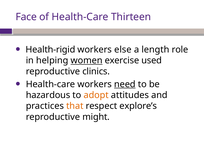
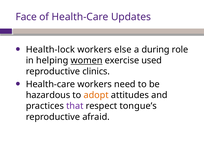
Thirteen: Thirteen -> Updates
Health-rigid: Health-rigid -> Health-lock
length: length -> during
need underline: present -> none
that colour: orange -> purple
explore’s: explore’s -> tongue’s
might: might -> afraid
